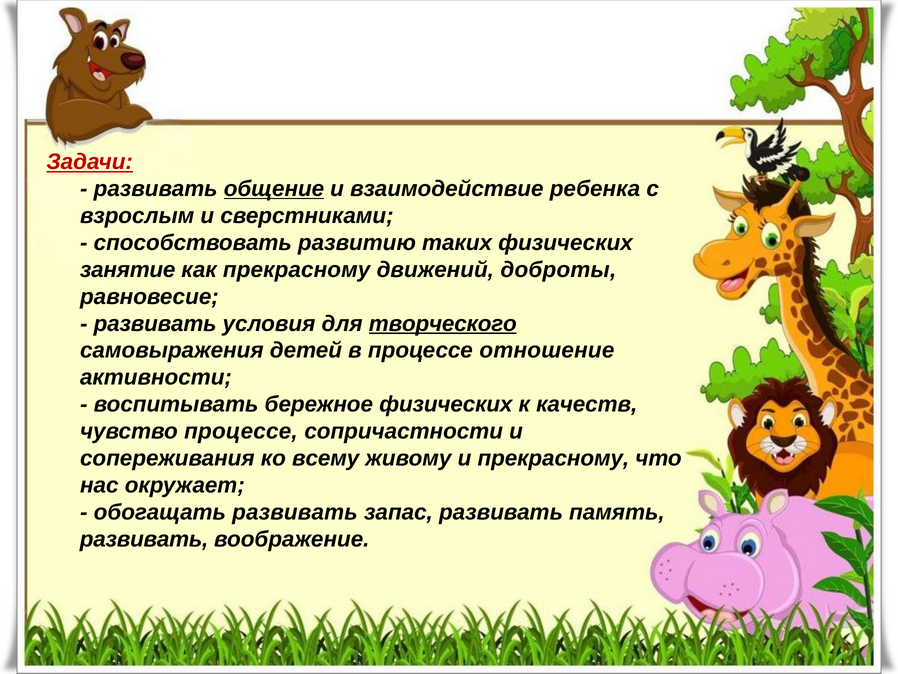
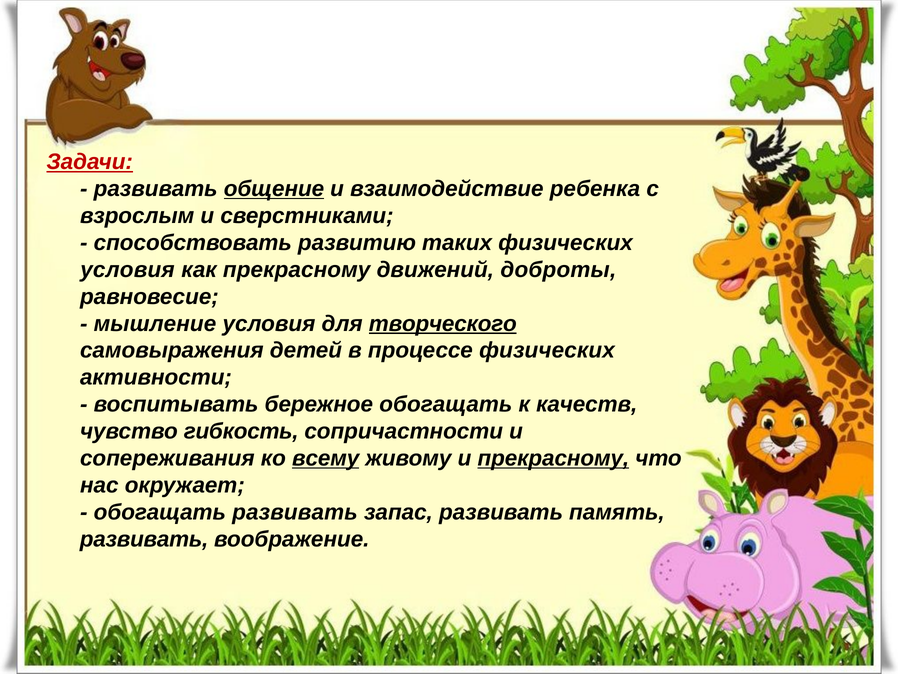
занятие at (128, 269): занятие -> условия
развивать at (155, 323): развивать -> мышление
процессе отношение: отношение -> физических
бережное физических: физических -> обогащать
чувство процессе: процессе -> гибкость
всему underline: none -> present
прекрасному at (553, 458) underline: none -> present
